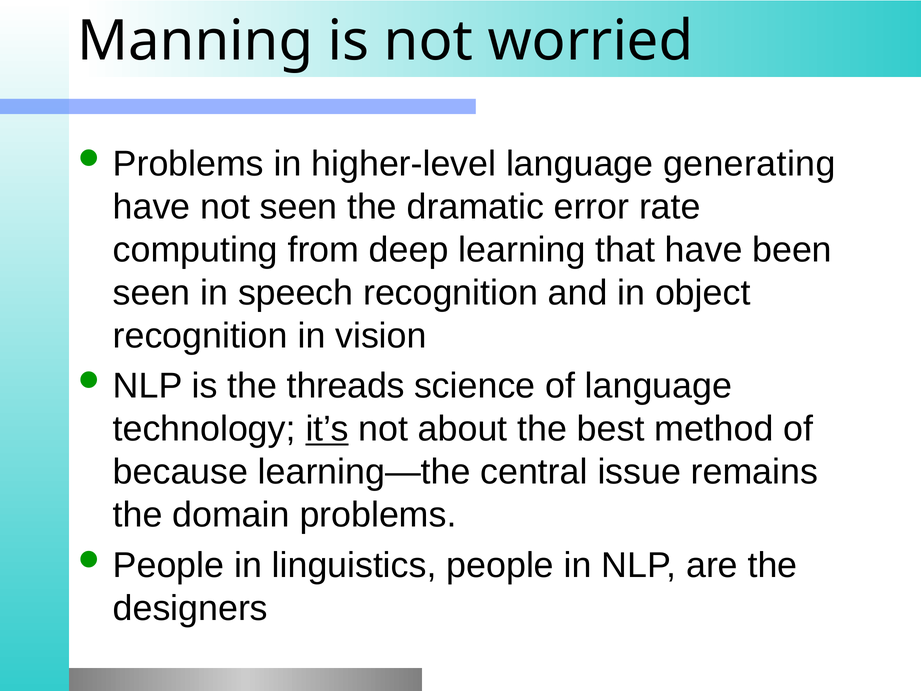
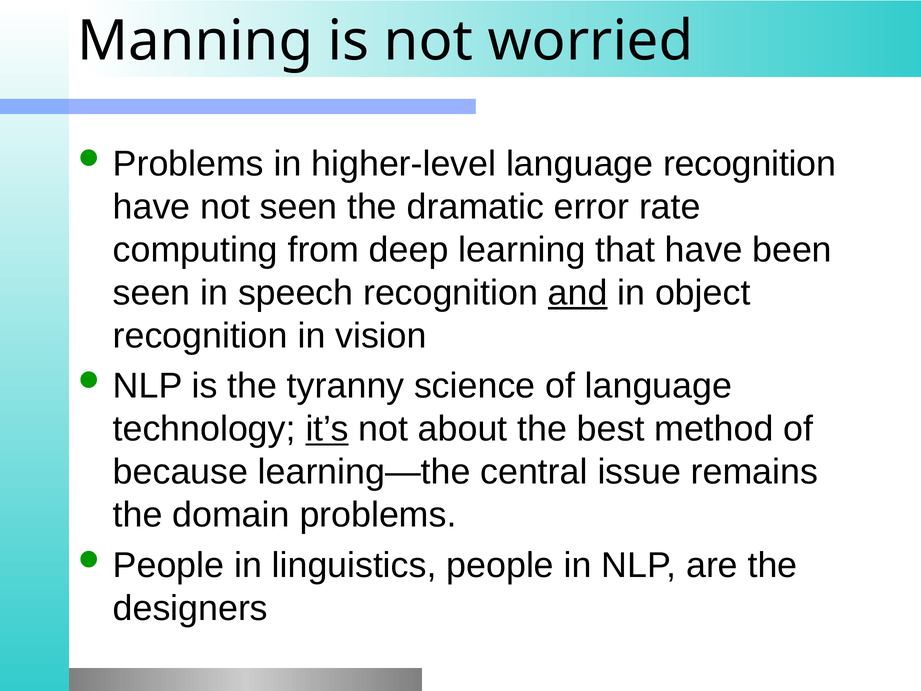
language generating: generating -> recognition
and underline: none -> present
threads: threads -> tyranny
